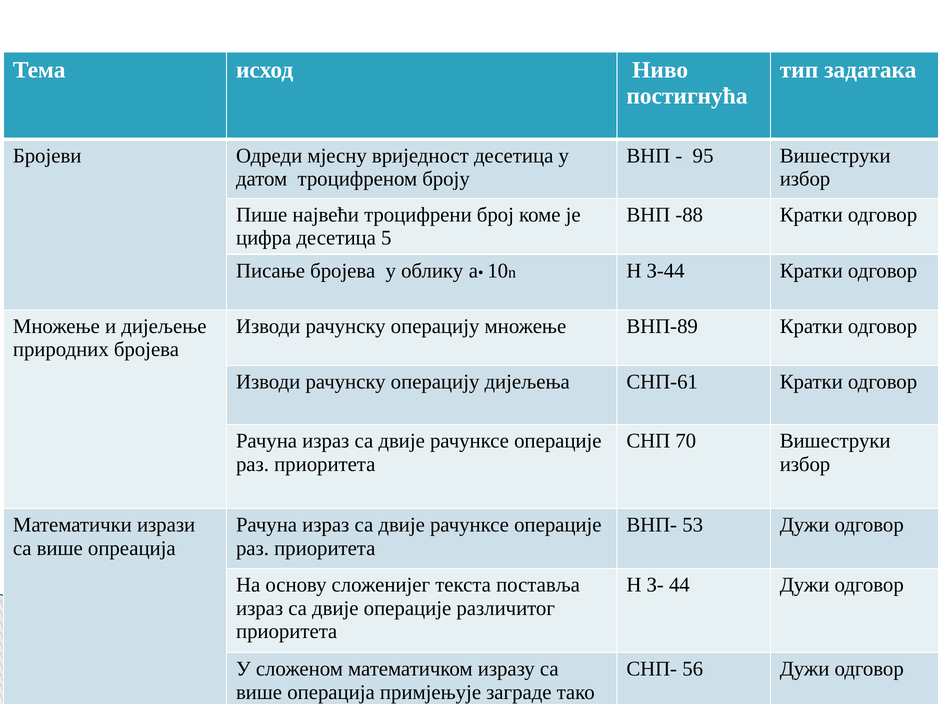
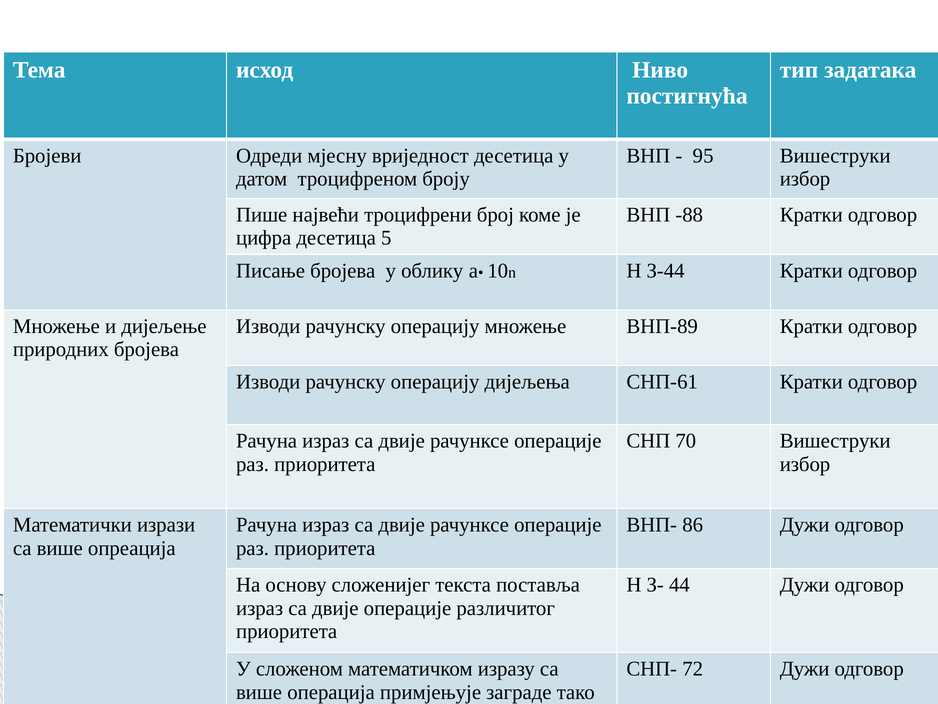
53: 53 -> 86
56: 56 -> 72
